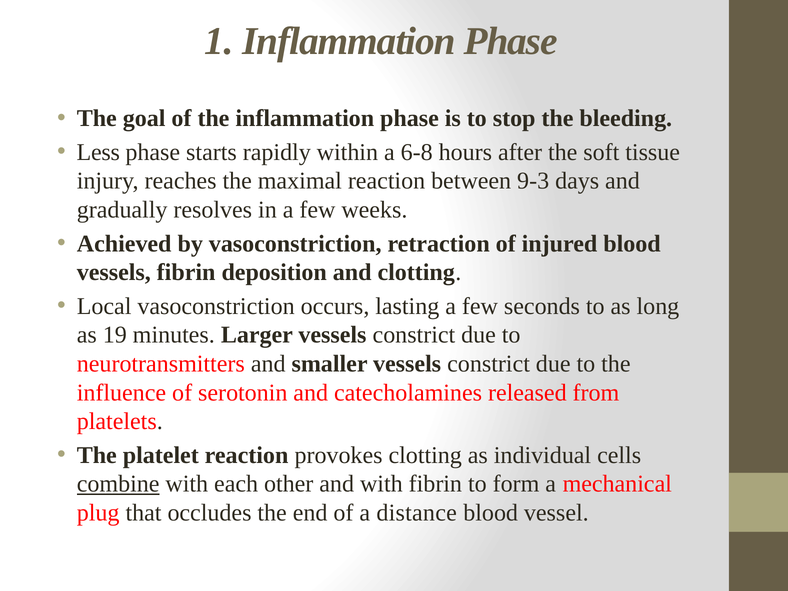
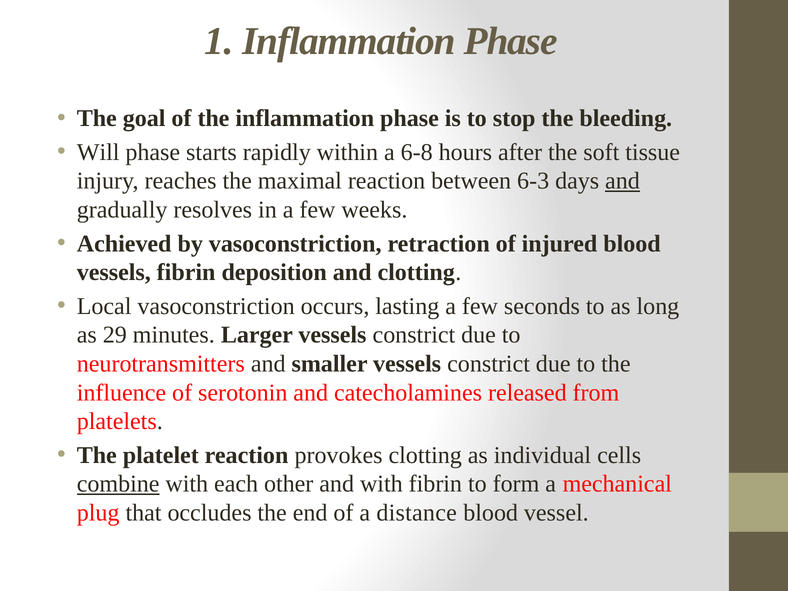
Less: Less -> Will
9-3: 9-3 -> 6-3
and at (622, 181) underline: none -> present
19: 19 -> 29
